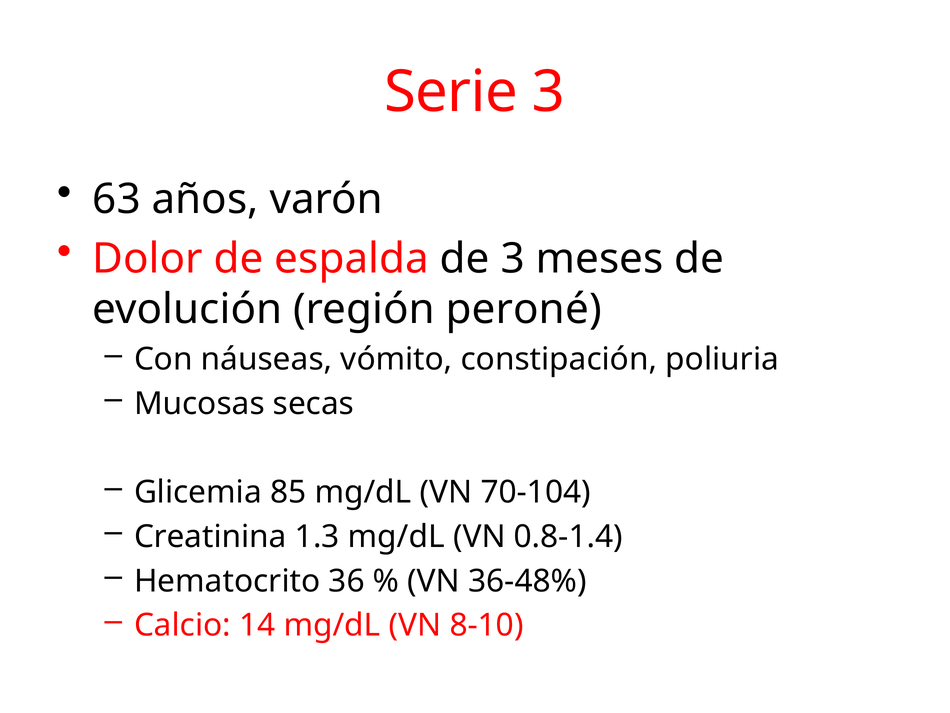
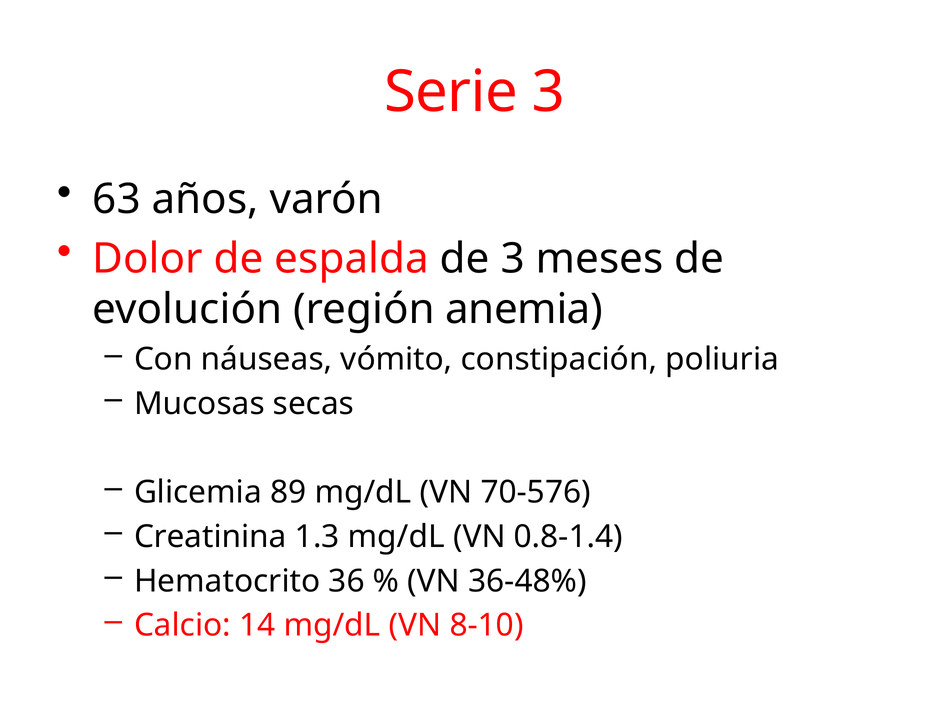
peroné: peroné -> anemia
85: 85 -> 89
70-104: 70-104 -> 70-576
